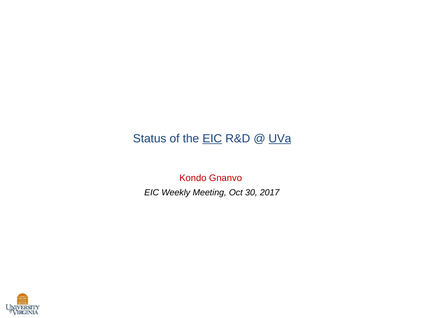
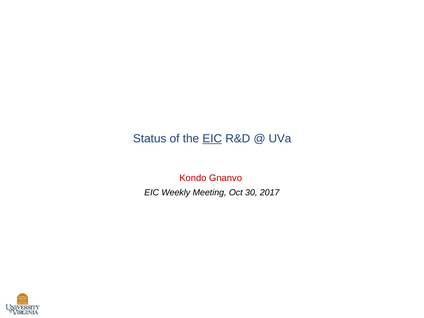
UVa underline: present -> none
